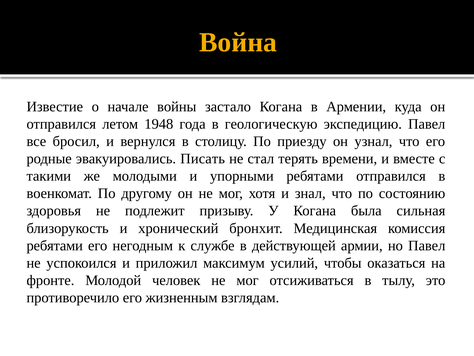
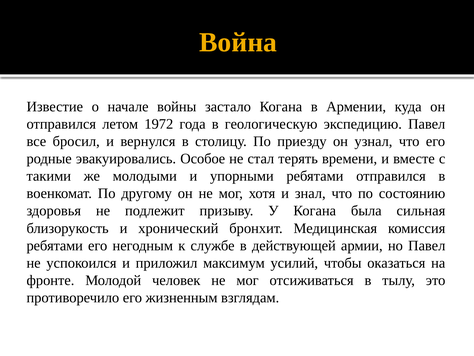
1948: 1948 -> 1972
Писать: Писать -> Особое
